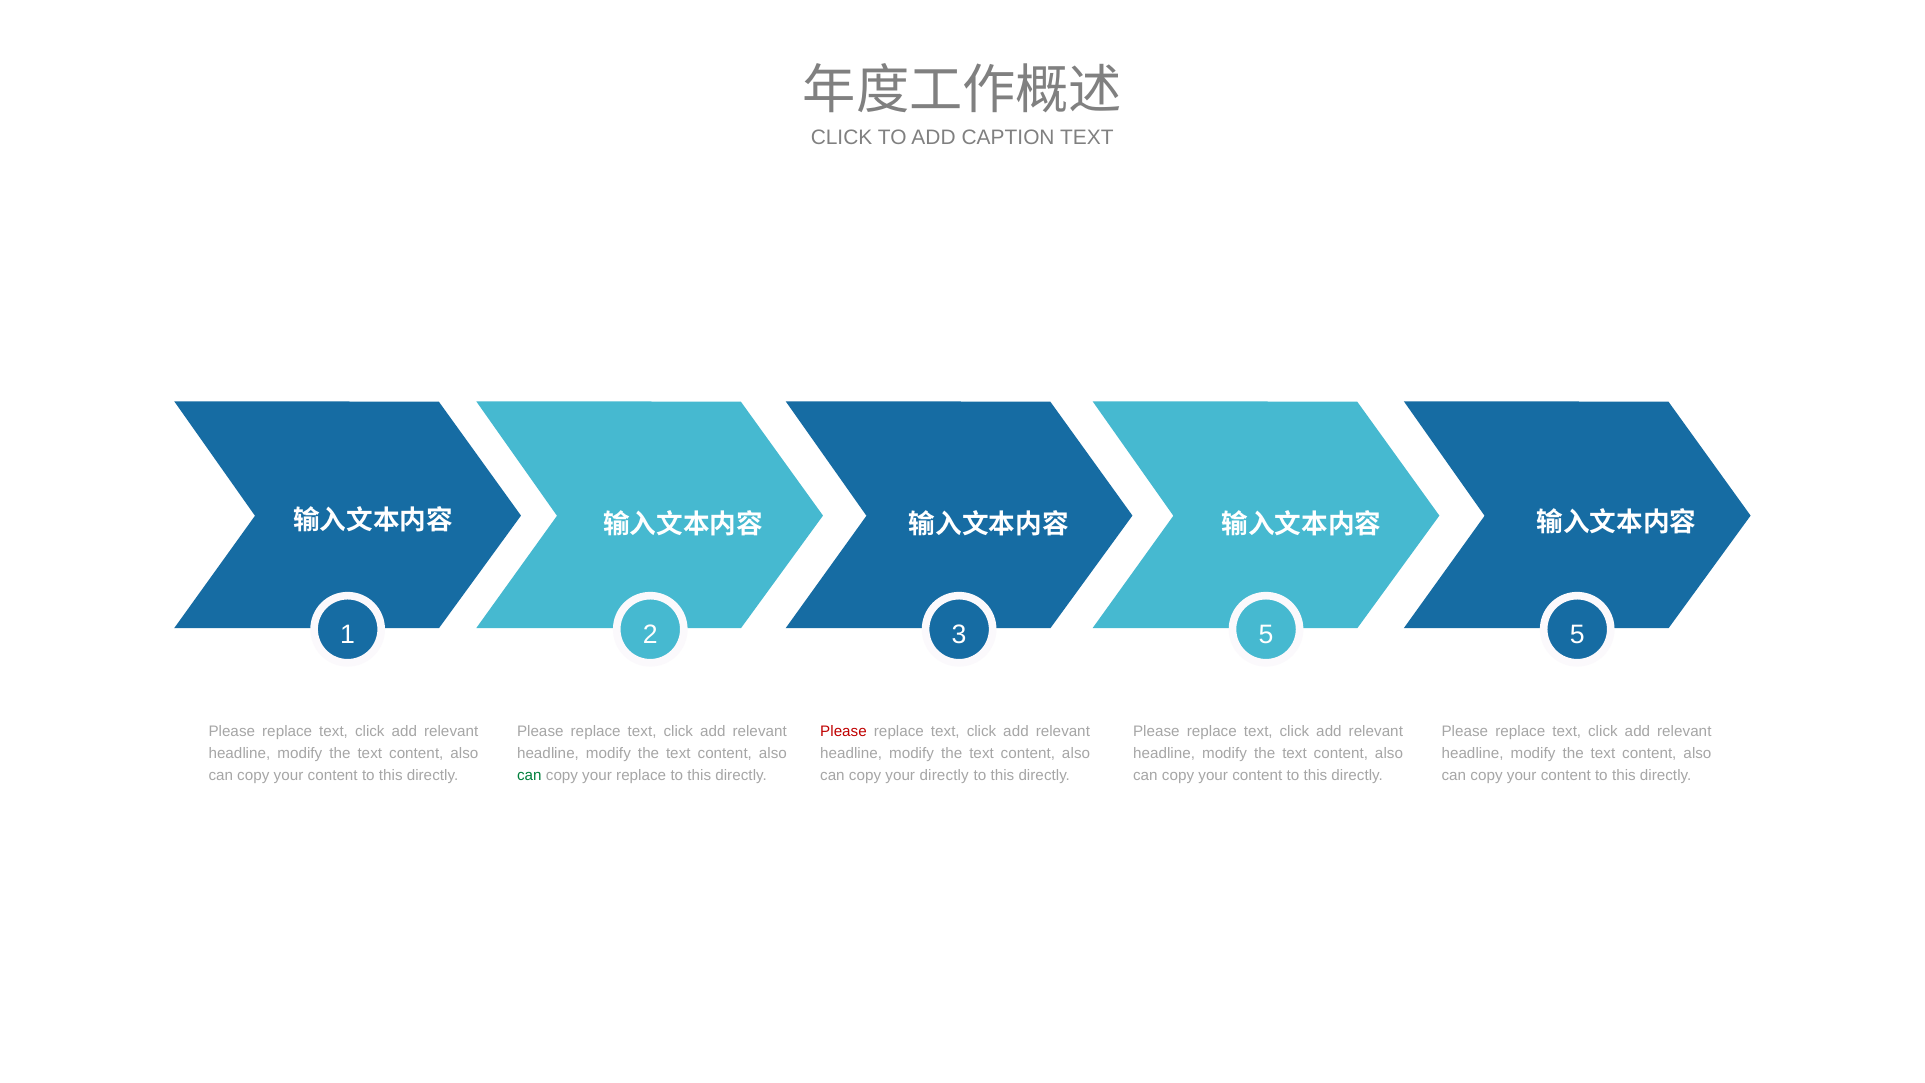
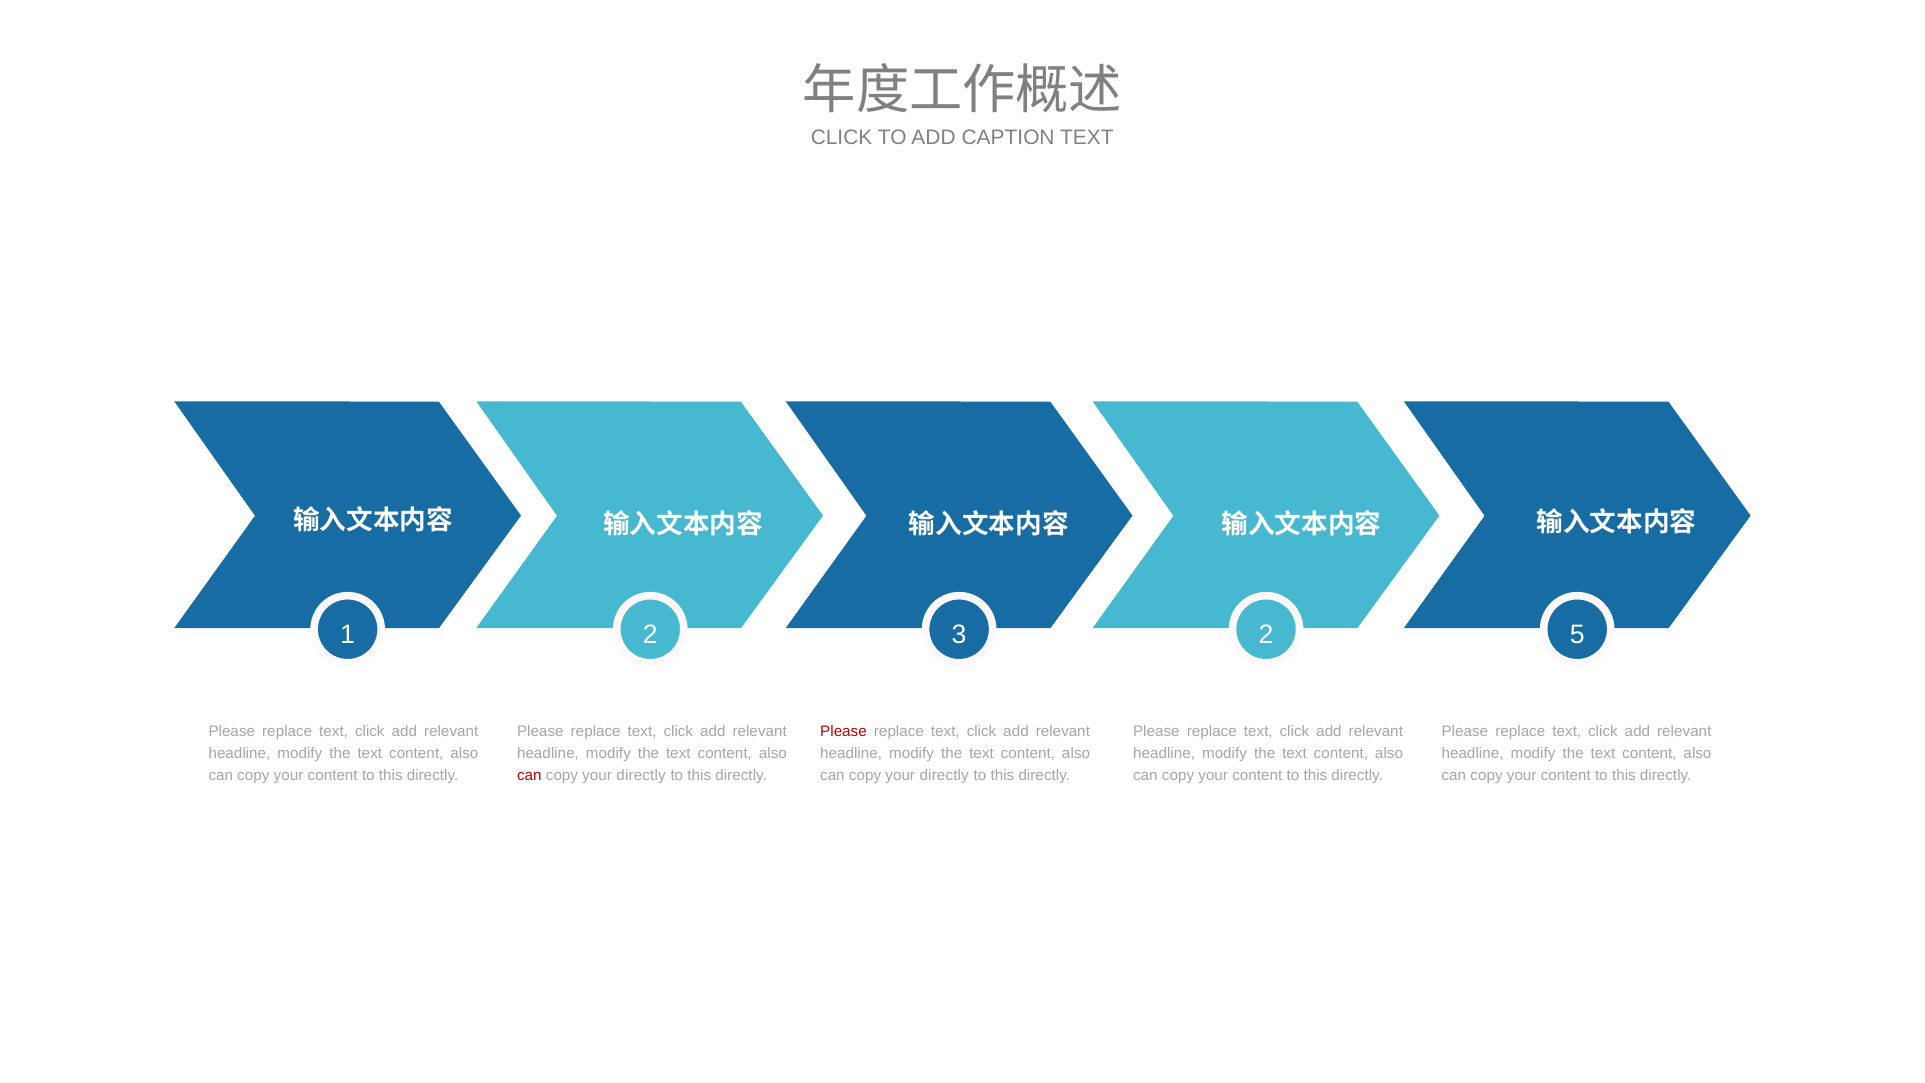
3 5: 5 -> 2
can at (529, 775) colour: green -> red
replace at (641, 775): replace -> directly
